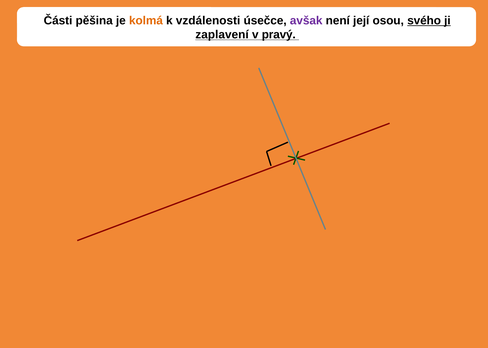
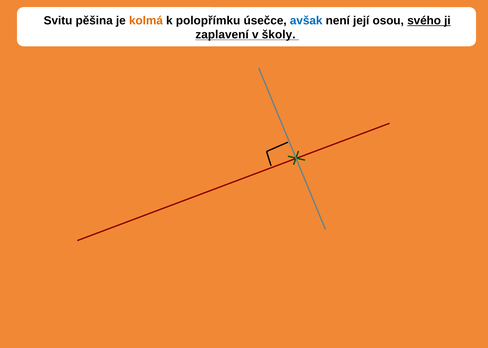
Části: Části -> Svitu
vzdálenosti: vzdálenosti -> polopřímku
avšak colour: purple -> blue
pravý: pravý -> školy
